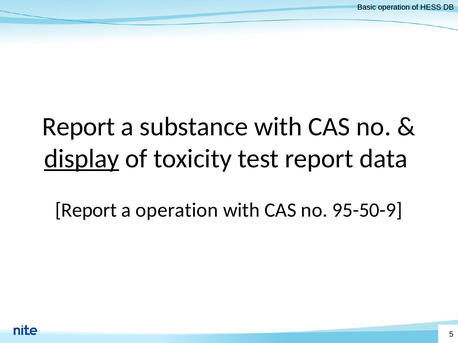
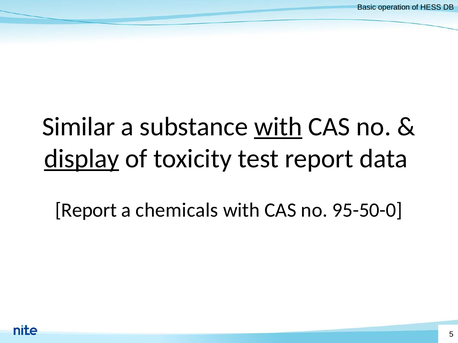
Report at (79, 127): Report -> Similar
with at (278, 127) underline: none -> present
a operation: operation -> chemicals
95-50-9: 95-50-9 -> 95-50-0
